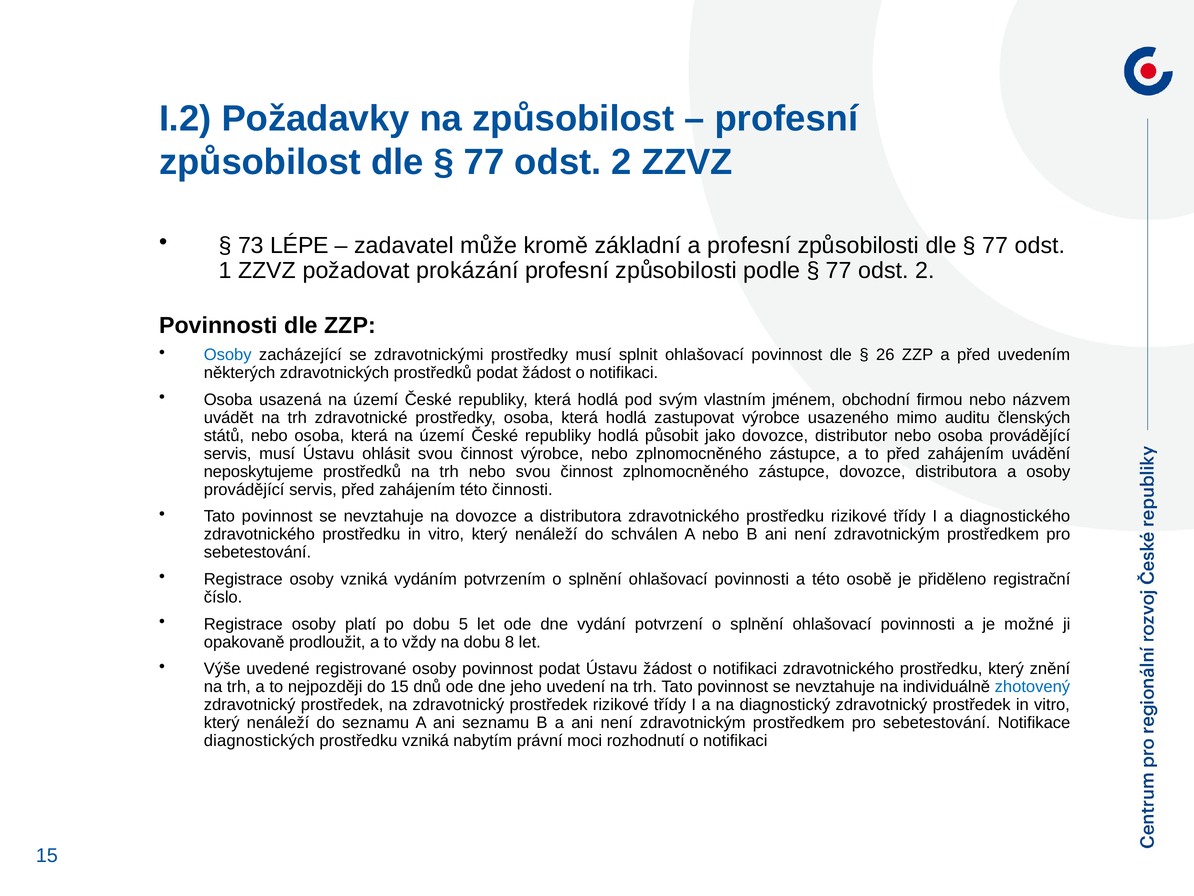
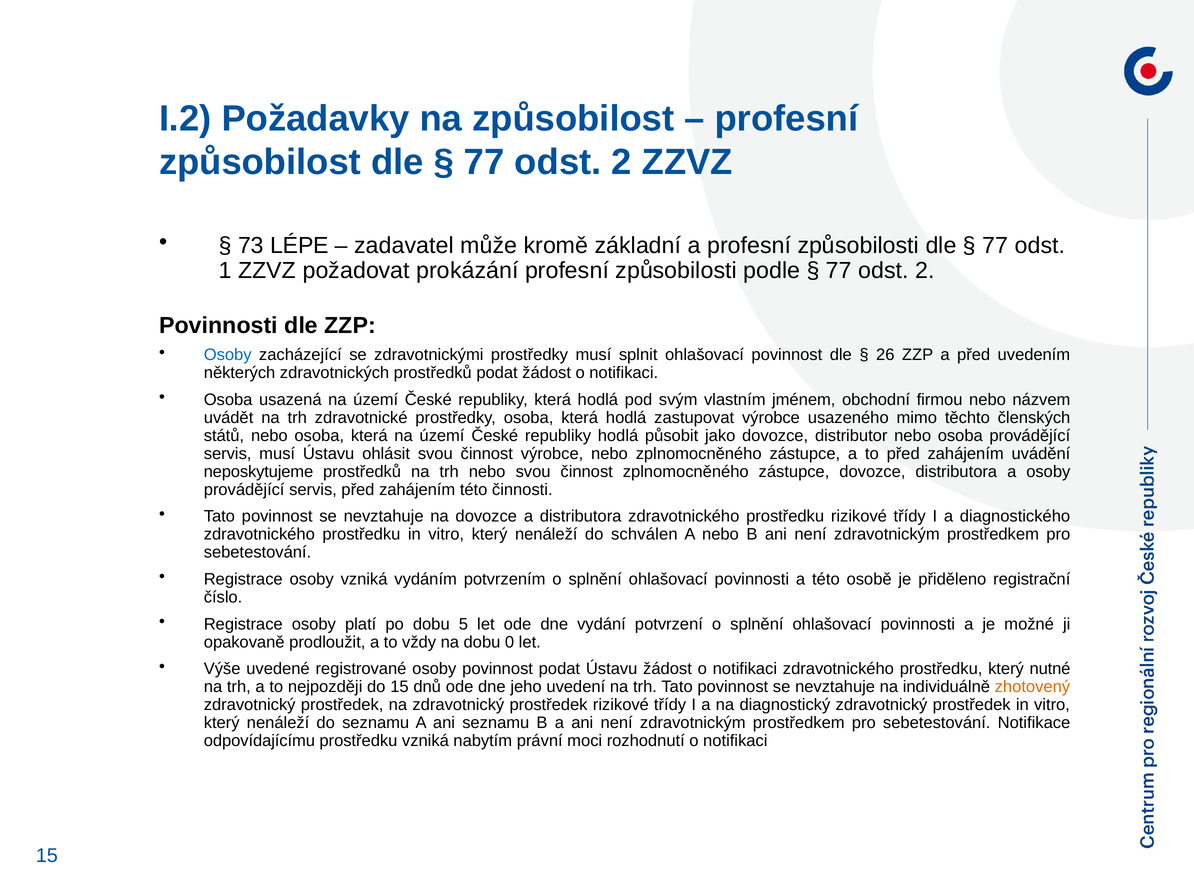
auditu: auditu -> těchto
8: 8 -> 0
znění: znění -> nutné
zhotovený colour: blue -> orange
diagnostických: diagnostických -> odpovídajícímu
